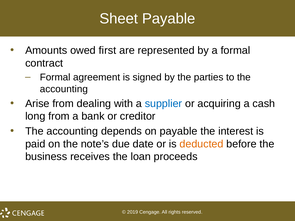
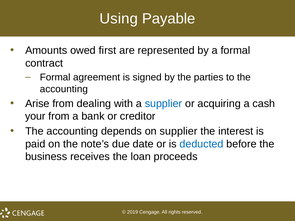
Sheet: Sheet -> Using
long: long -> your
on payable: payable -> supplier
deducted colour: orange -> blue
